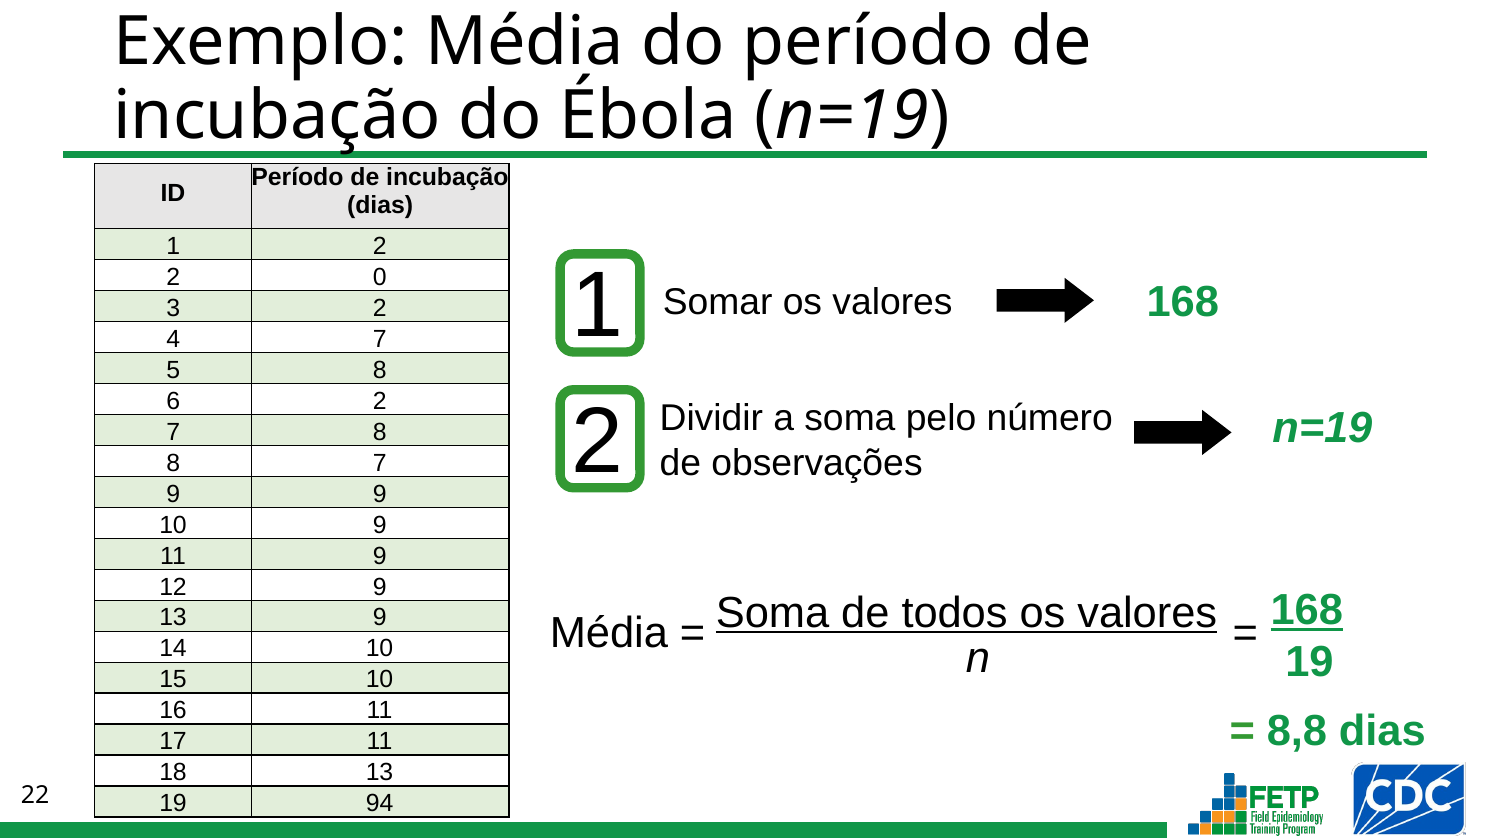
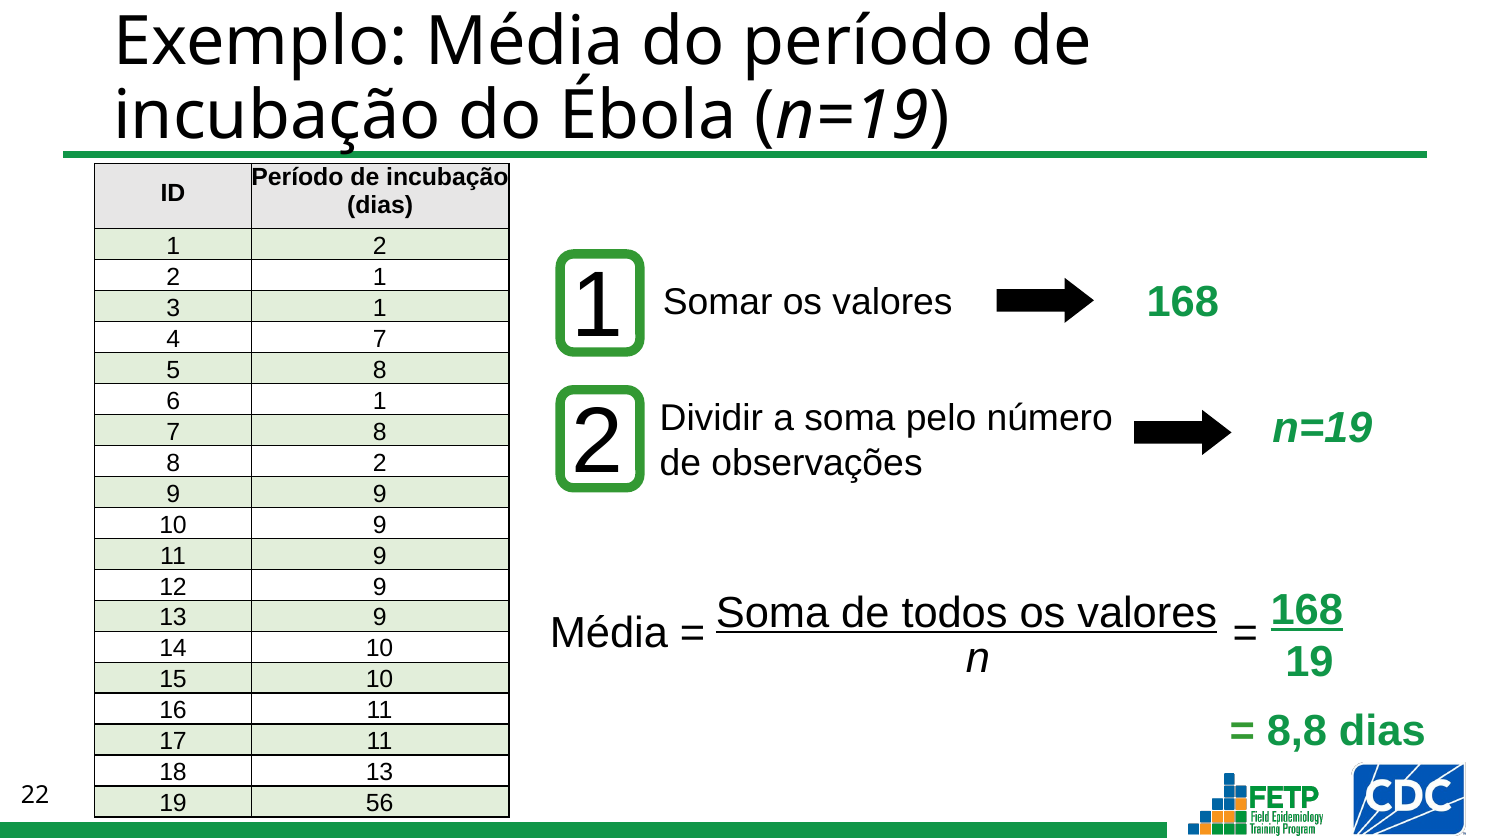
2 0: 0 -> 1
3 2: 2 -> 1
6 2: 2 -> 1
8 7: 7 -> 2
94: 94 -> 56
